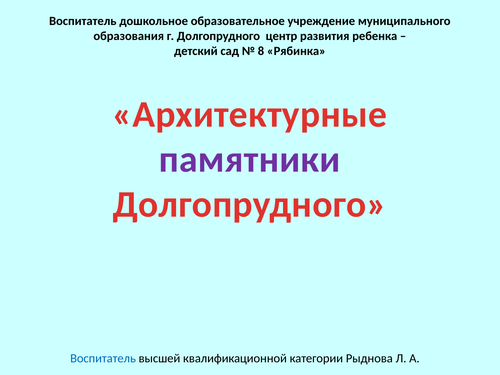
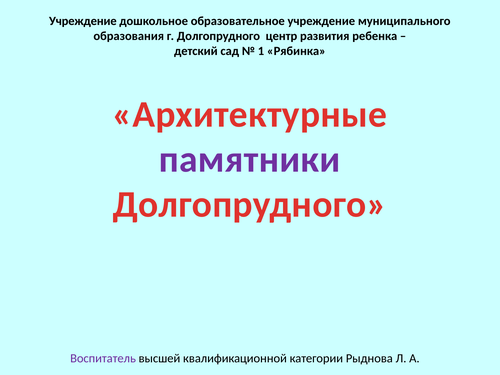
Воспитатель at (83, 21): Воспитатель -> Учреждение
8: 8 -> 1
Воспитатель at (103, 359) colour: blue -> purple
